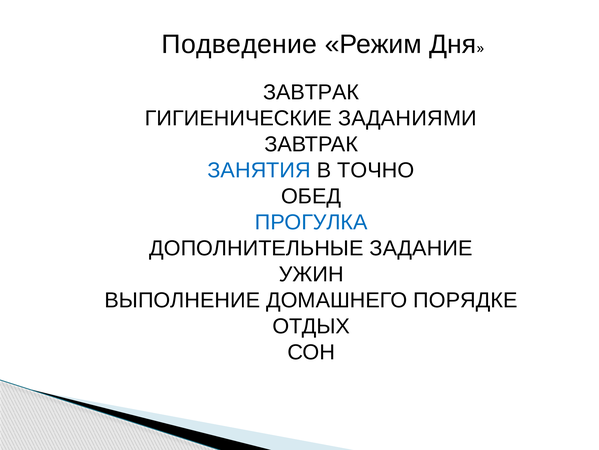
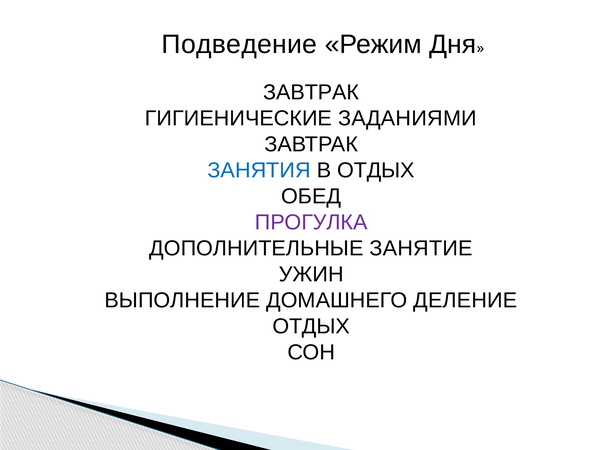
В ТОЧНО: ТОЧНО -> ОТДЫХ
ПРОГУЛКА colour: blue -> purple
ЗАДАНИЕ: ЗАДАНИЕ -> ЗАНЯТИЕ
ПОРЯДКЕ: ПОРЯДКЕ -> ДЕЛЕНИЕ
